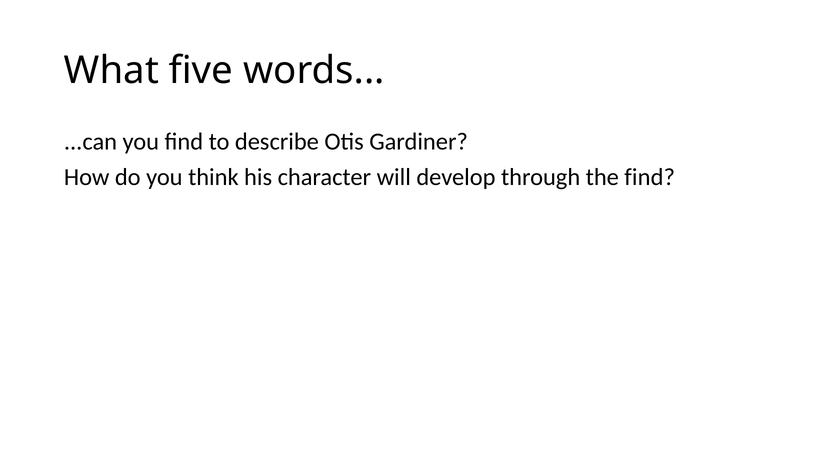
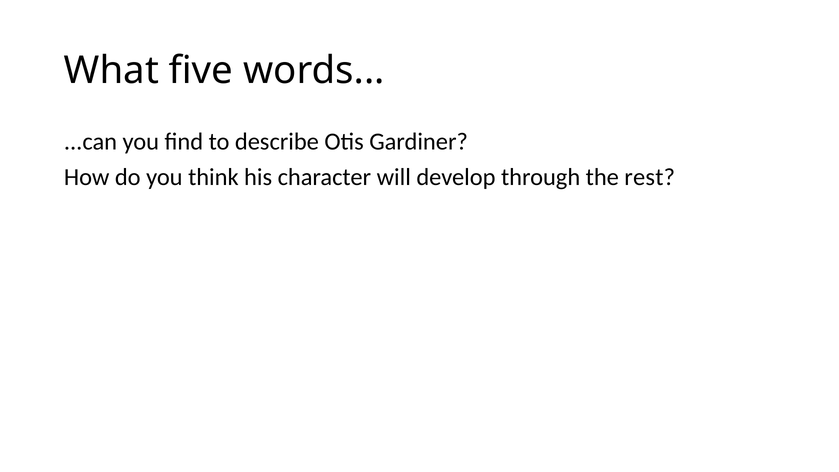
the find: find -> rest
